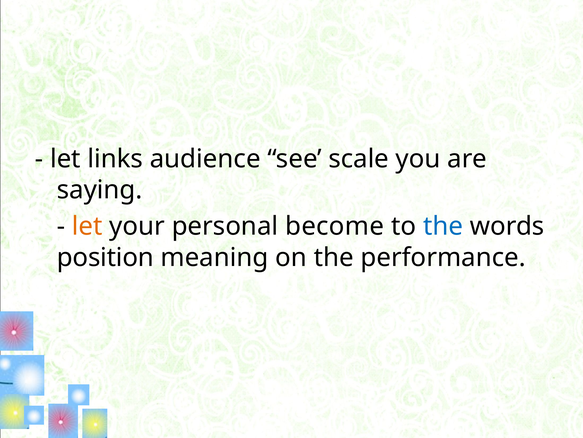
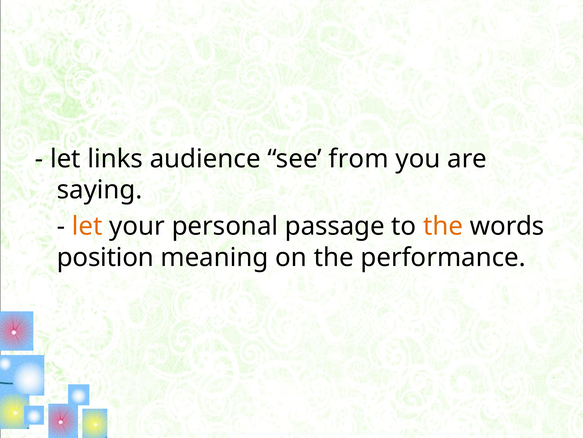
scale: scale -> from
become: become -> passage
the at (443, 226) colour: blue -> orange
